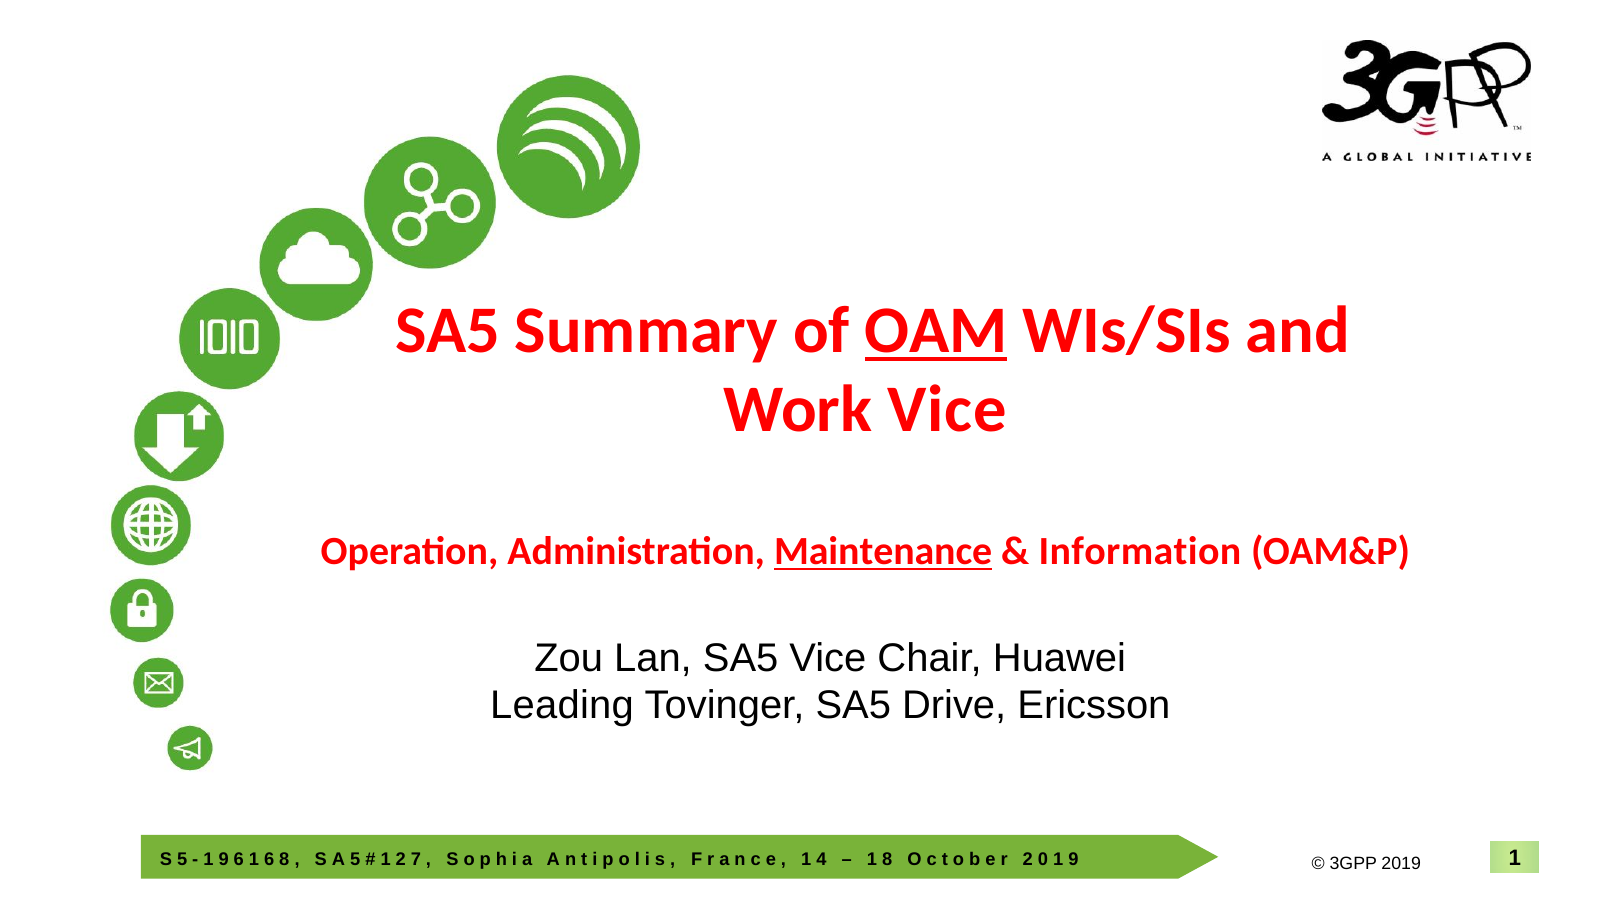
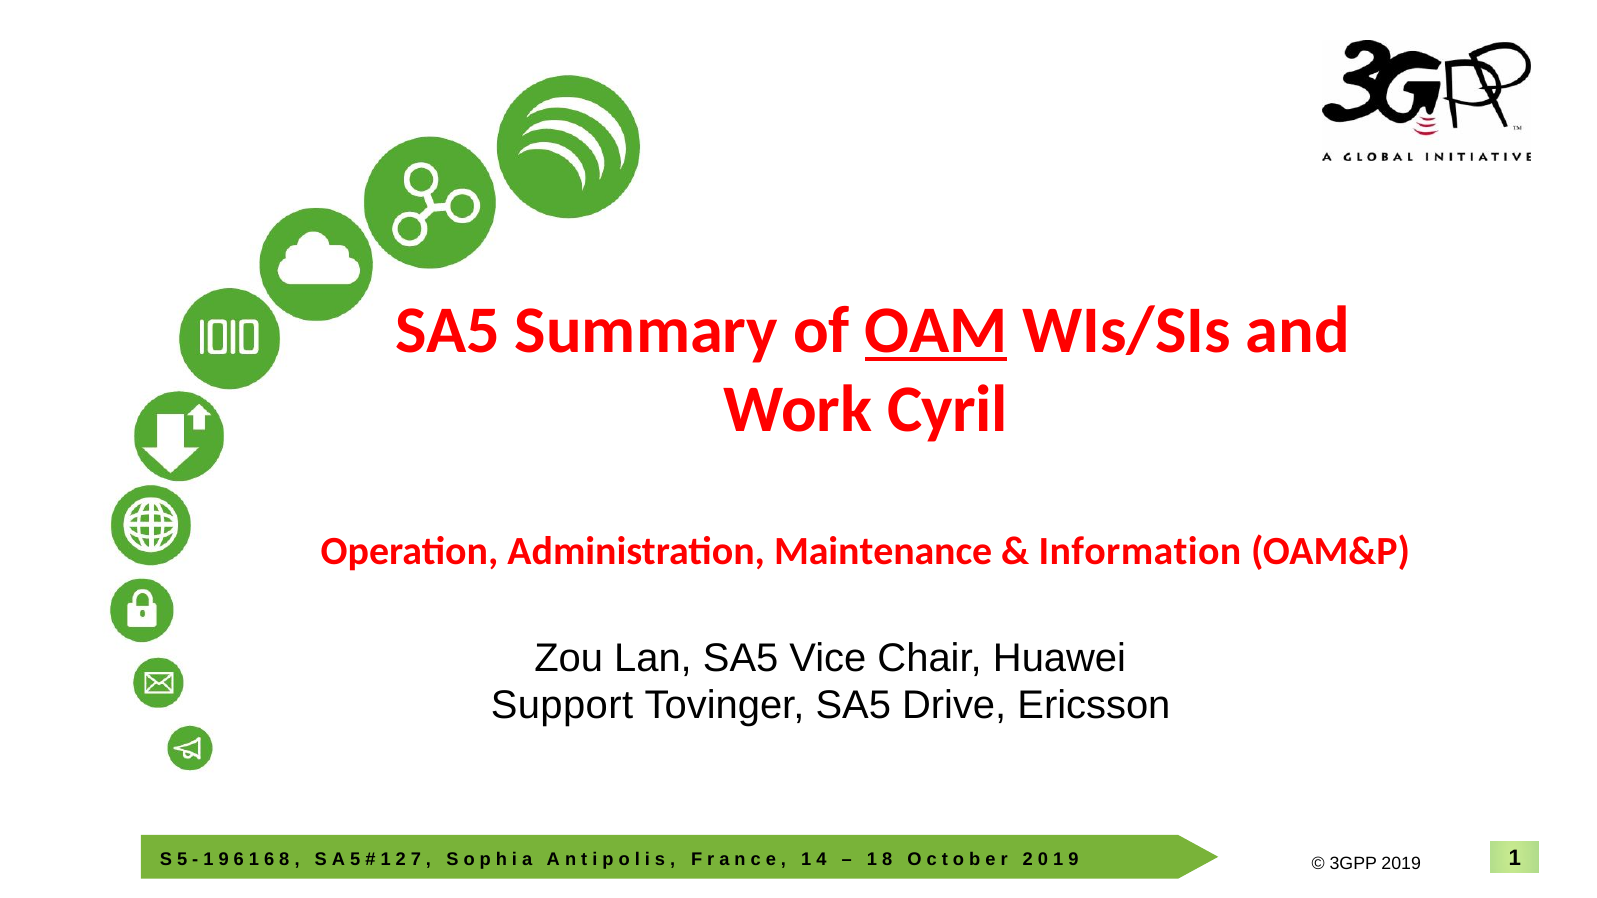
Work Vice: Vice -> Cyril
Maintenance underline: present -> none
Leading: Leading -> Support
